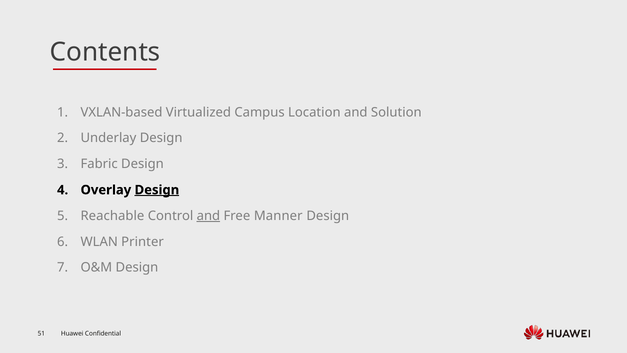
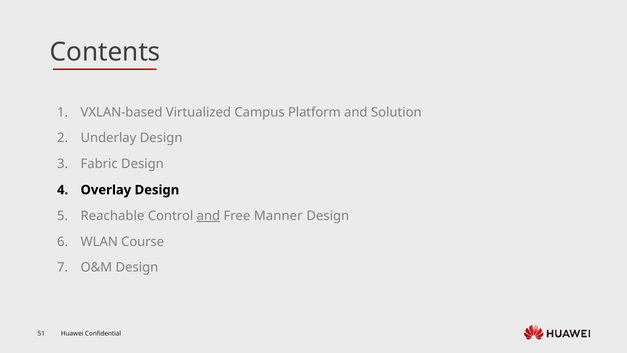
Location: Location -> Platform
Design at (157, 190) underline: present -> none
Printer: Printer -> Course
